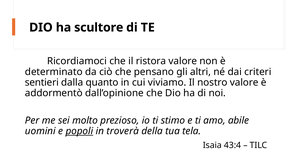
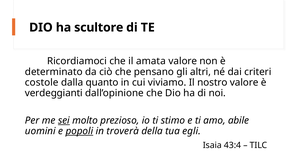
ristora: ristora -> amata
sentieri: sentieri -> costole
addormentò: addormentò -> verdeggianti
sei underline: none -> present
tela: tela -> egli
